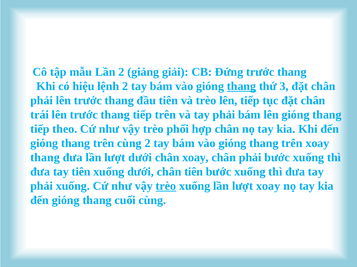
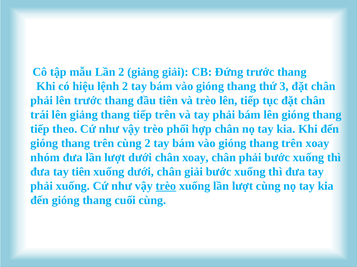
thang at (242, 87) underline: present -> none
trái lên trước: trước -> giảng
thang at (45, 158): thang -> nhóm
chân tiên: tiên -> giải
lượt xoay: xoay -> cùng
